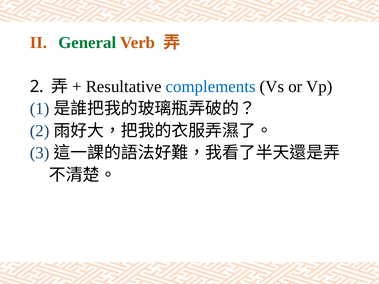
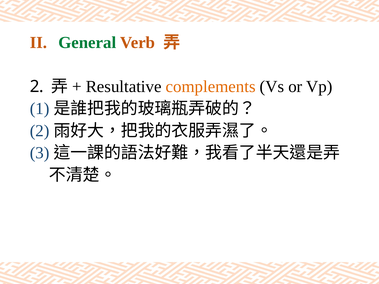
complements colour: blue -> orange
